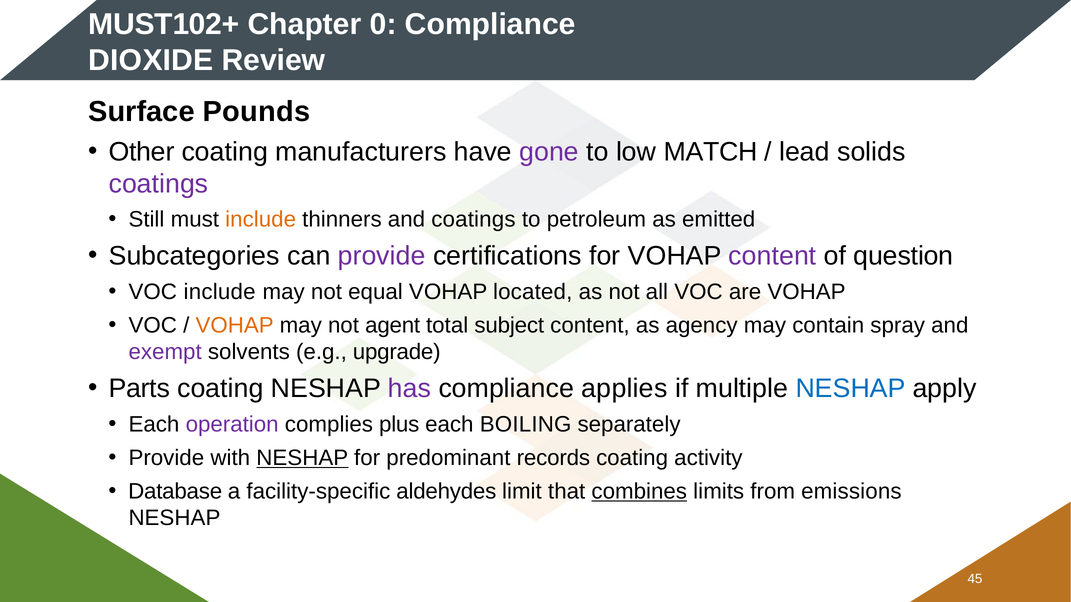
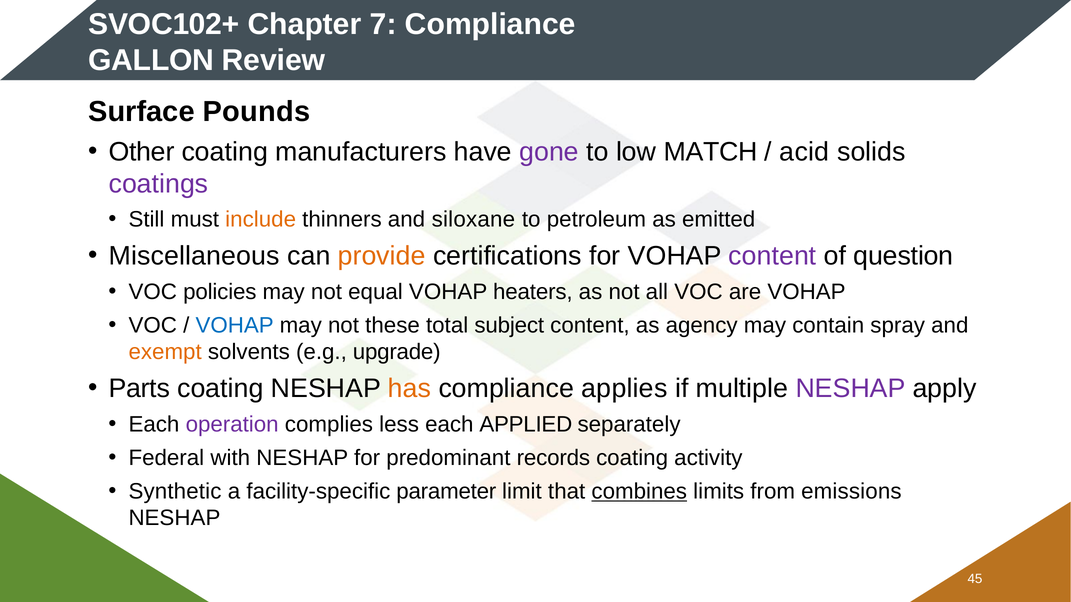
MUST102+: MUST102+ -> SVOC102+
0: 0 -> 7
DIOXIDE: DIOXIDE -> GALLON
lead: lead -> acid
and coatings: coatings -> siloxane
Subcategories: Subcategories -> Miscellaneous
provide at (382, 256) colour: purple -> orange
VOC include: include -> policies
located: located -> heaters
VOHAP at (235, 326) colour: orange -> blue
agent: agent -> these
exempt colour: purple -> orange
has colour: purple -> orange
NESHAP at (851, 389) colour: blue -> purple
plus: plus -> less
BOILING: BOILING -> APPLIED
Provide at (166, 458): Provide -> Federal
NESHAP at (302, 458) underline: present -> none
Database: Database -> Synthetic
aldehydes: aldehydes -> parameter
